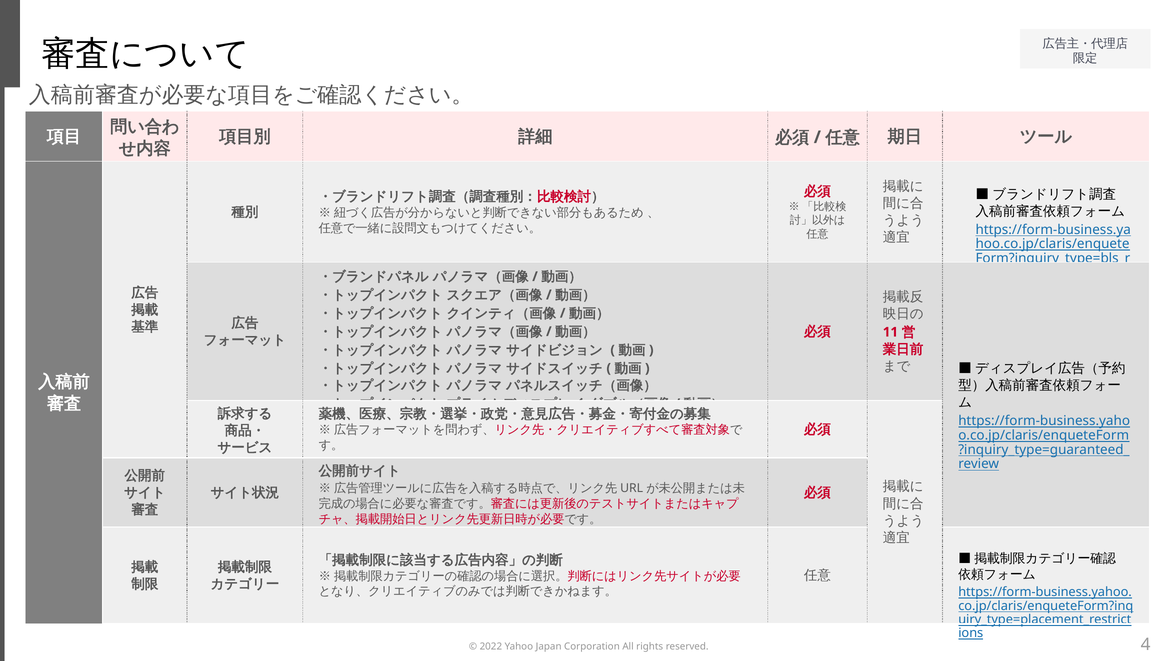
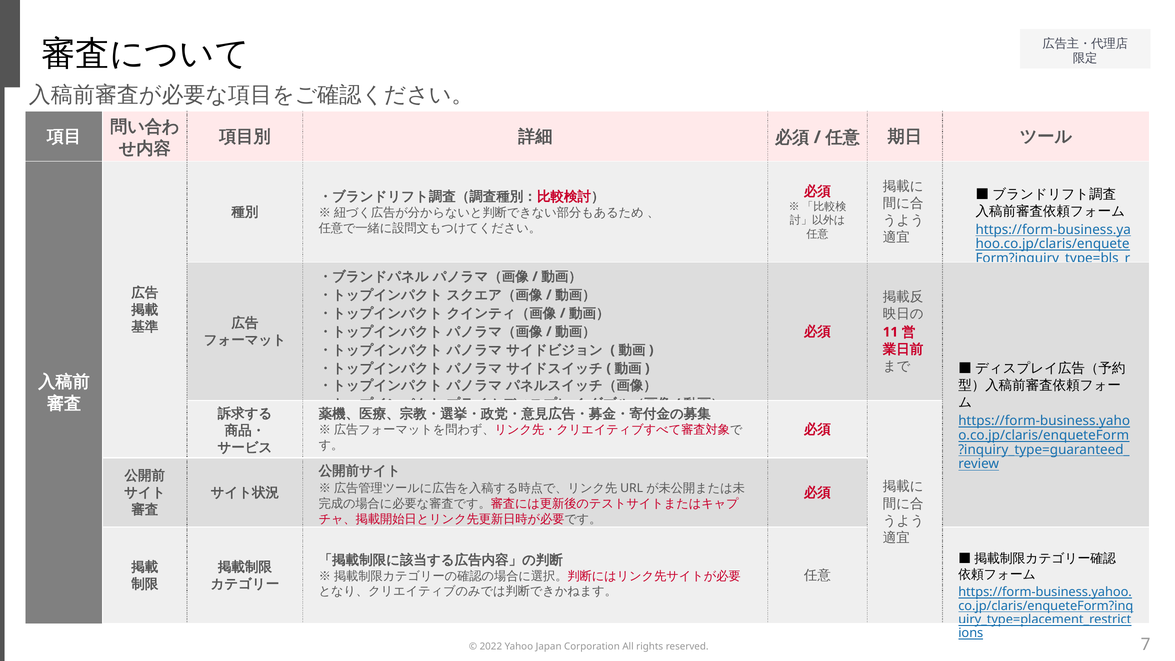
4: 4 -> 7
